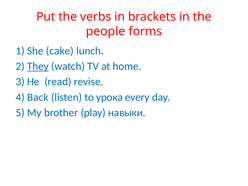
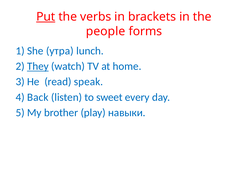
Put underline: none -> present
cake: cake -> утра
revise: revise -> speak
урока: урока -> sweet
